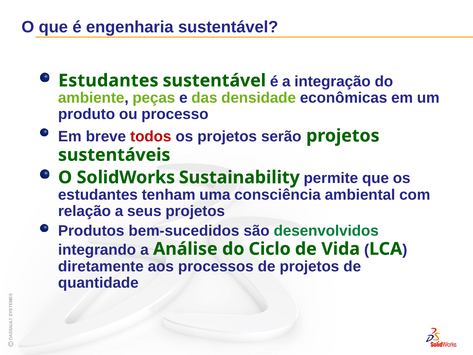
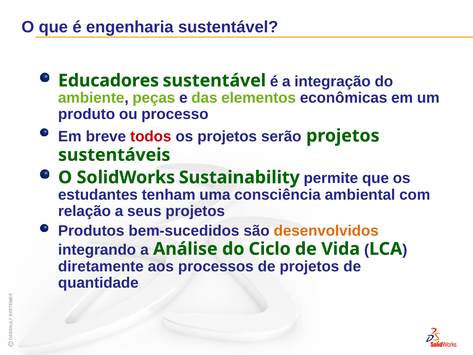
Estudantes at (108, 81): Estudantes -> Educadores
densidade: densidade -> elementos
desenvolvidos colour: green -> orange
